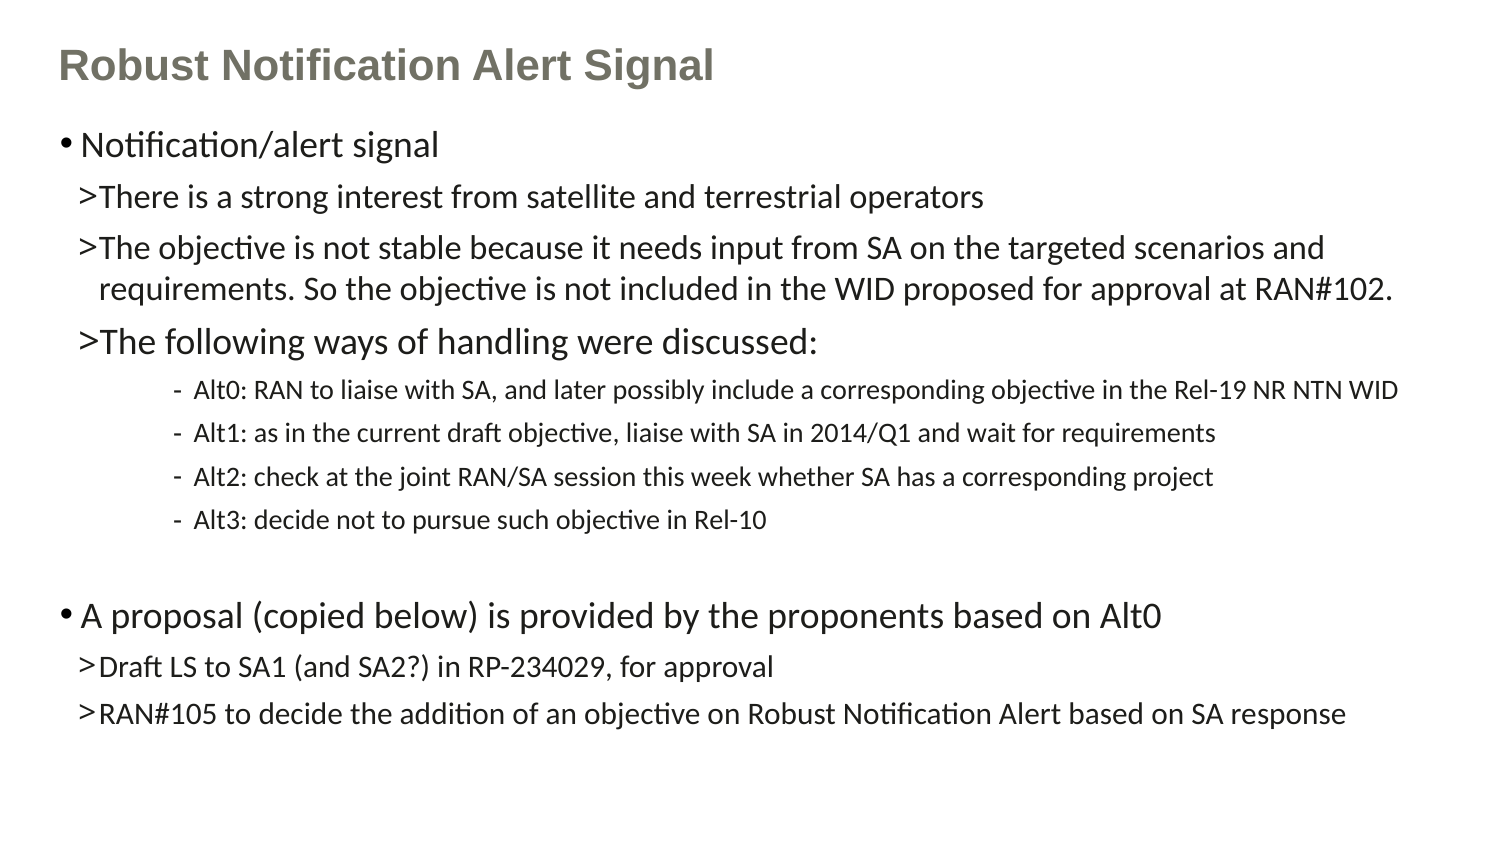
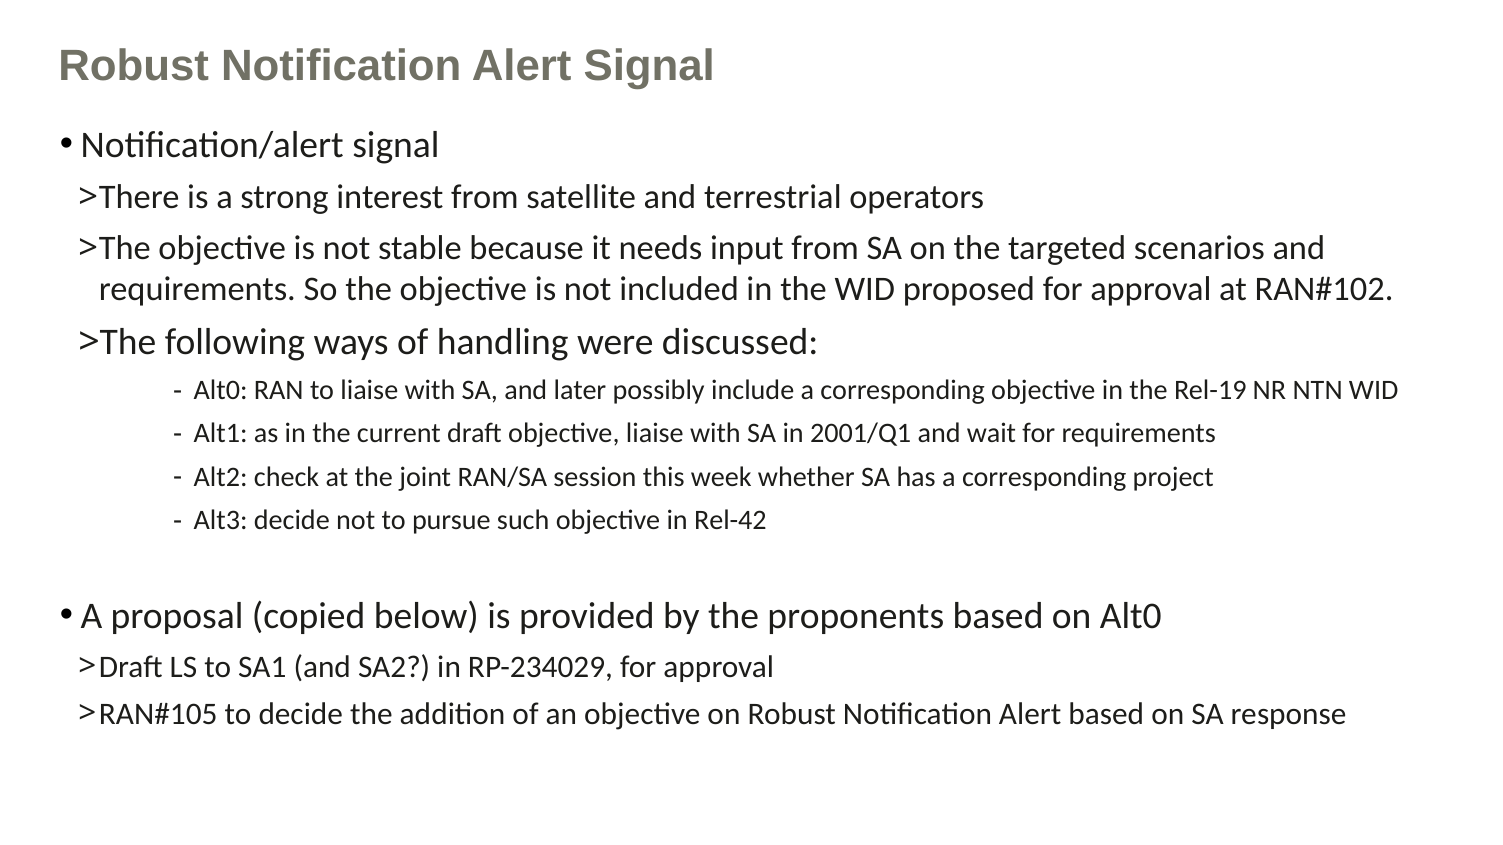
2014/Q1: 2014/Q1 -> 2001/Q1
Rel-10: Rel-10 -> Rel-42
